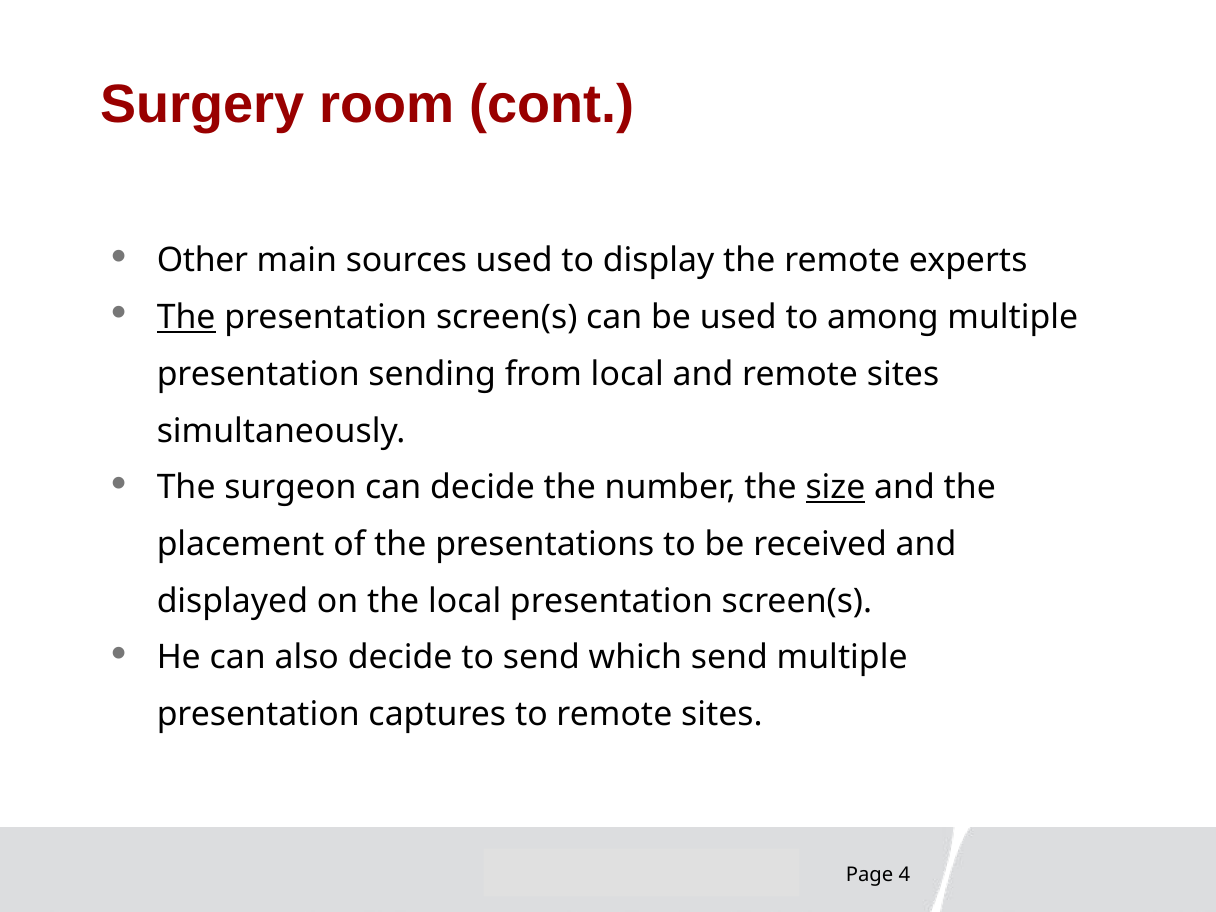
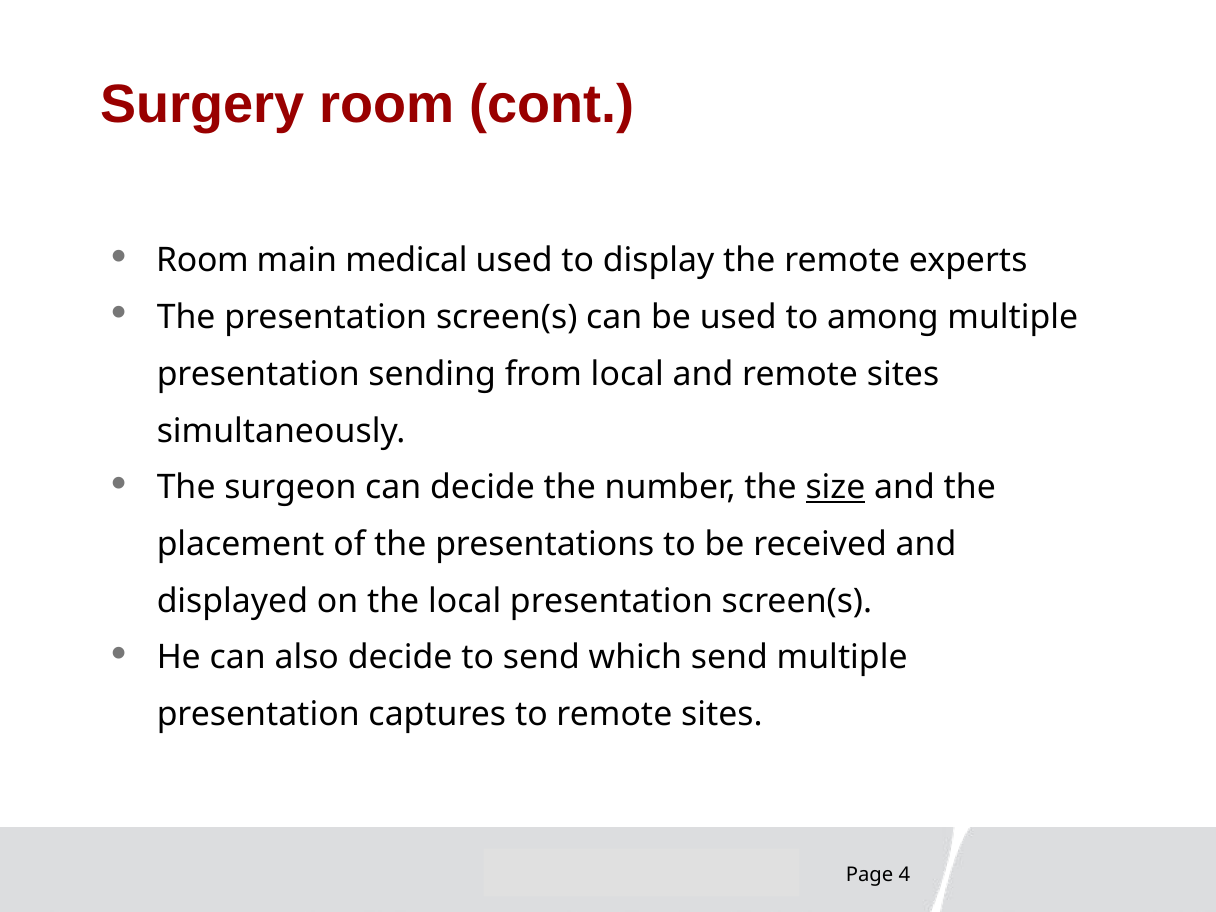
Other at (202, 261): Other -> Room
sources: sources -> medical
The at (186, 317) underline: present -> none
